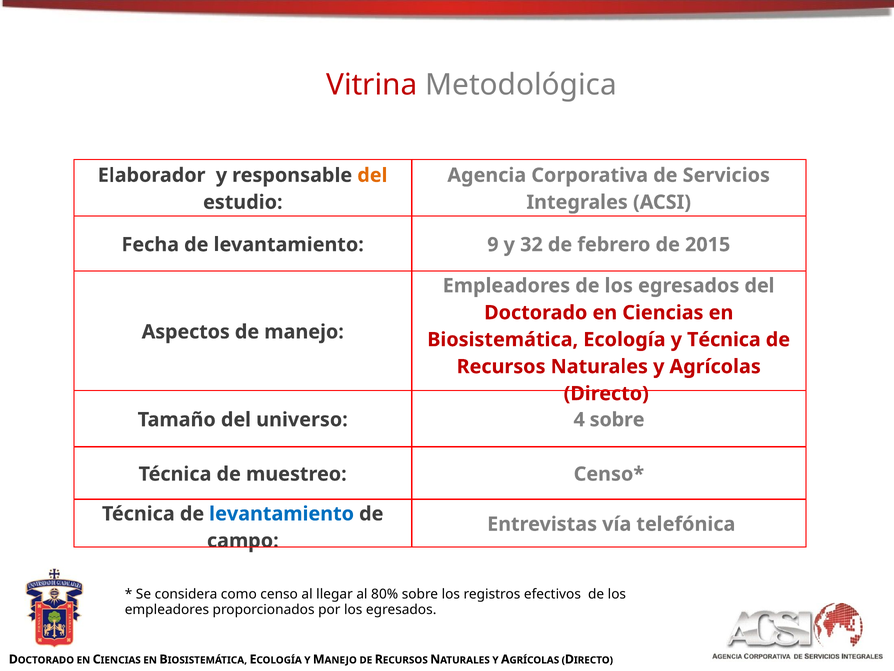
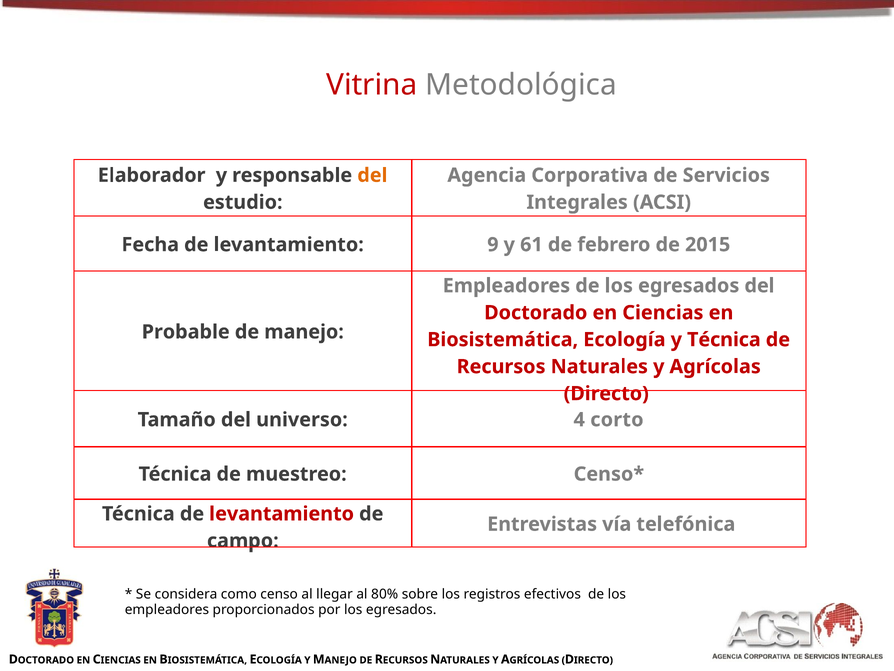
32: 32 -> 61
Aspectos: Aspectos -> Probable
4 sobre: sobre -> corto
levantamiento at (282, 513) colour: blue -> red
